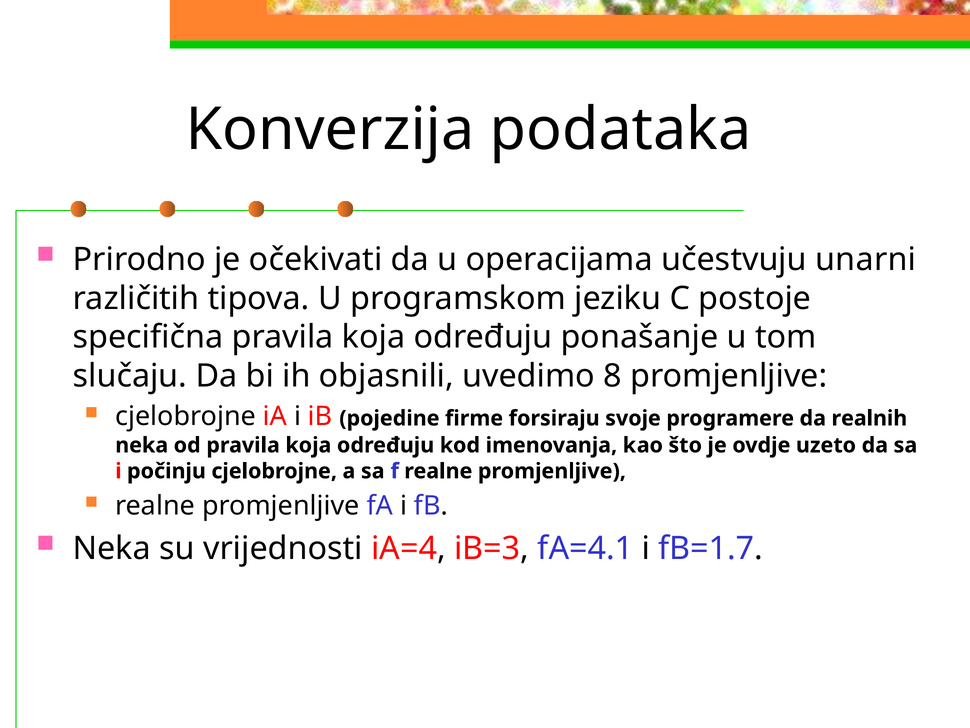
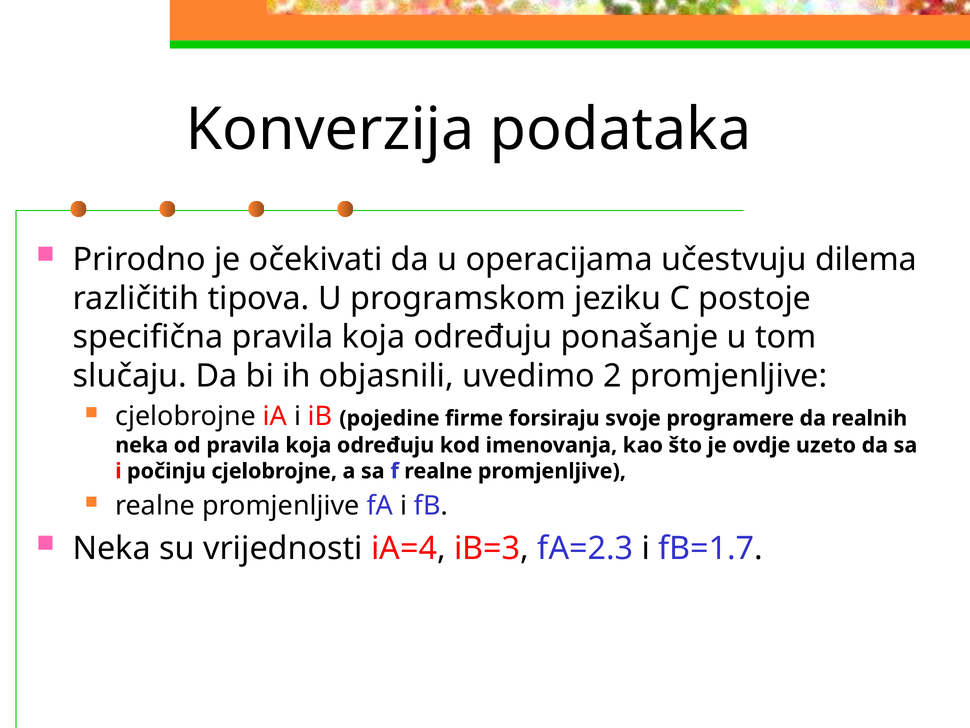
unarni: unarni -> dilema
8: 8 -> 2
fA=4.1: fA=4.1 -> fA=2.3
